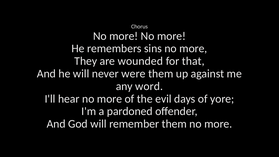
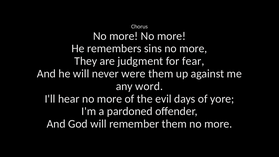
wounded: wounded -> judgment
that: that -> fear
